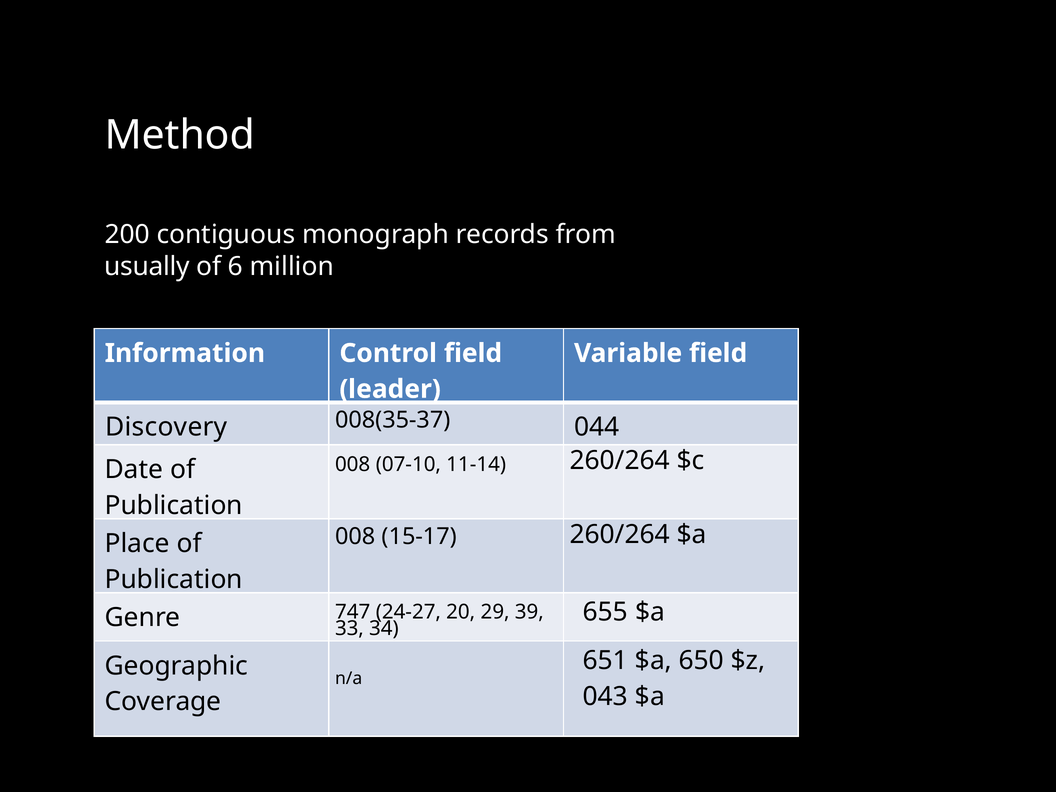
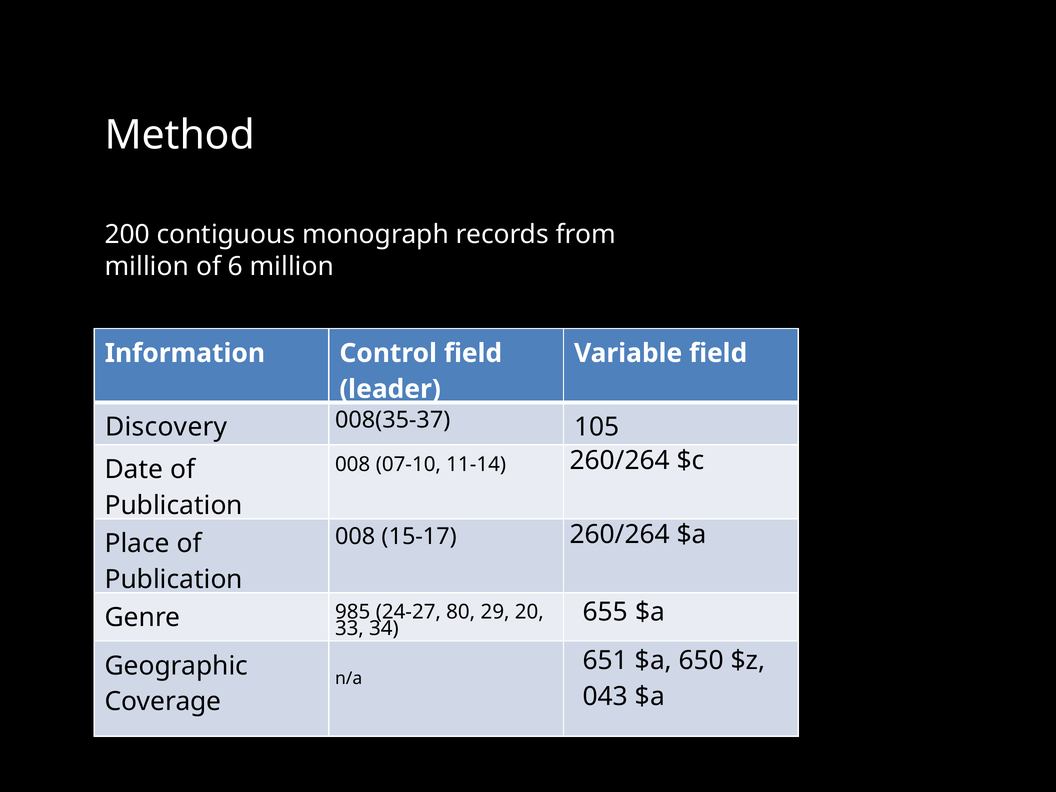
usually at (147, 266): usually -> million
044: 044 -> 105
747: 747 -> 985
20: 20 -> 80
39: 39 -> 20
